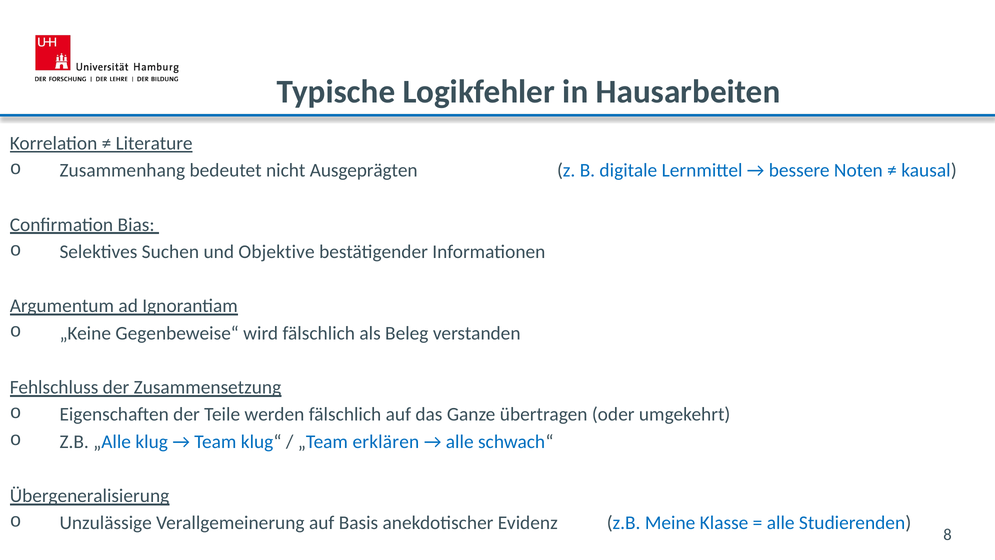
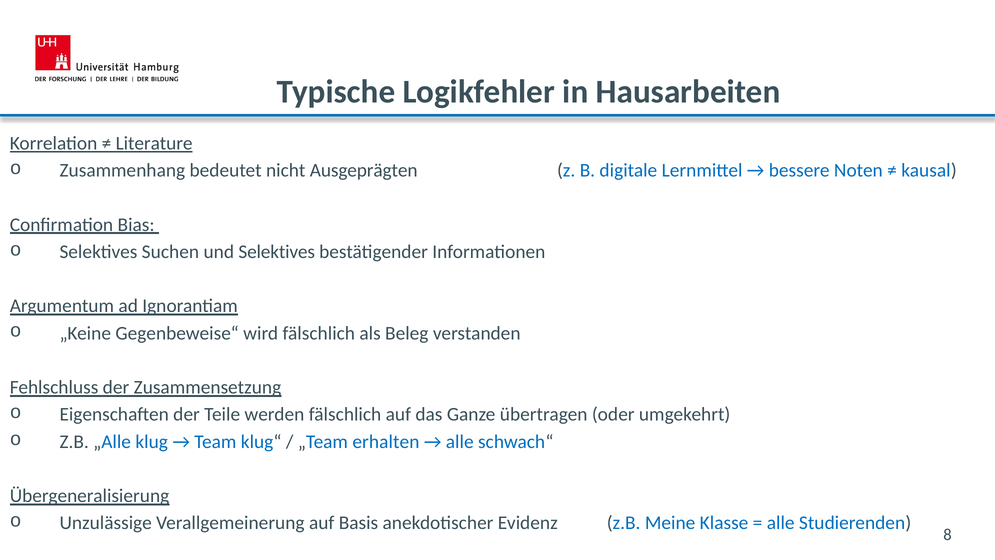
und Objektive: Objektive -> Selektives
erklären: erklären -> erhalten
